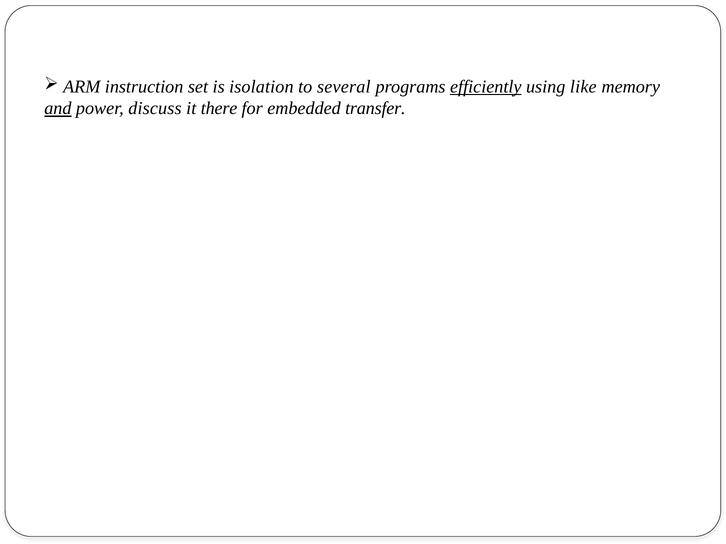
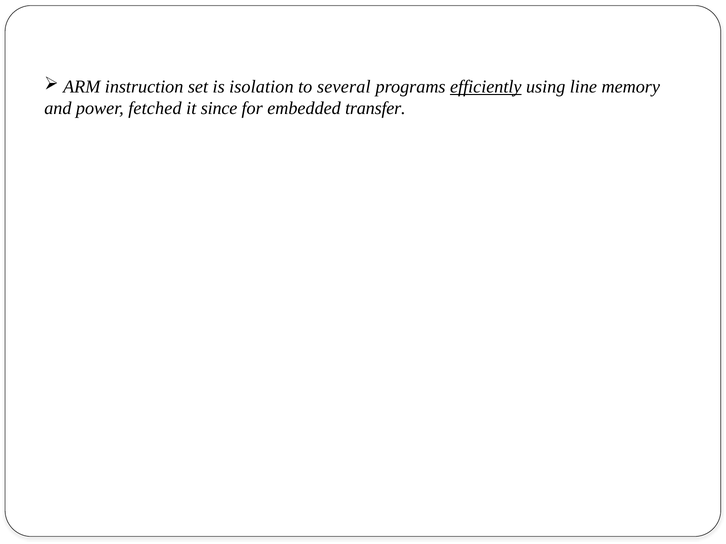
like: like -> line
and underline: present -> none
discuss: discuss -> fetched
there: there -> since
